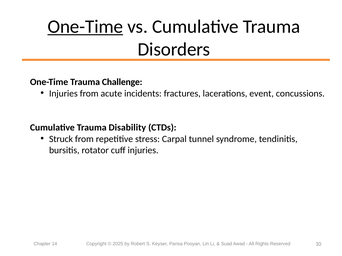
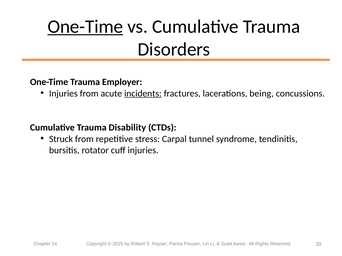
Challenge: Challenge -> Employer
incidents underline: none -> present
event: event -> being
